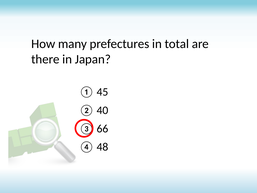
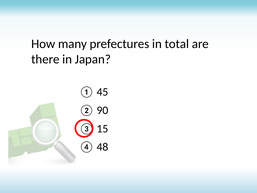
40: 40 -> 90
66: 66 -> 15
